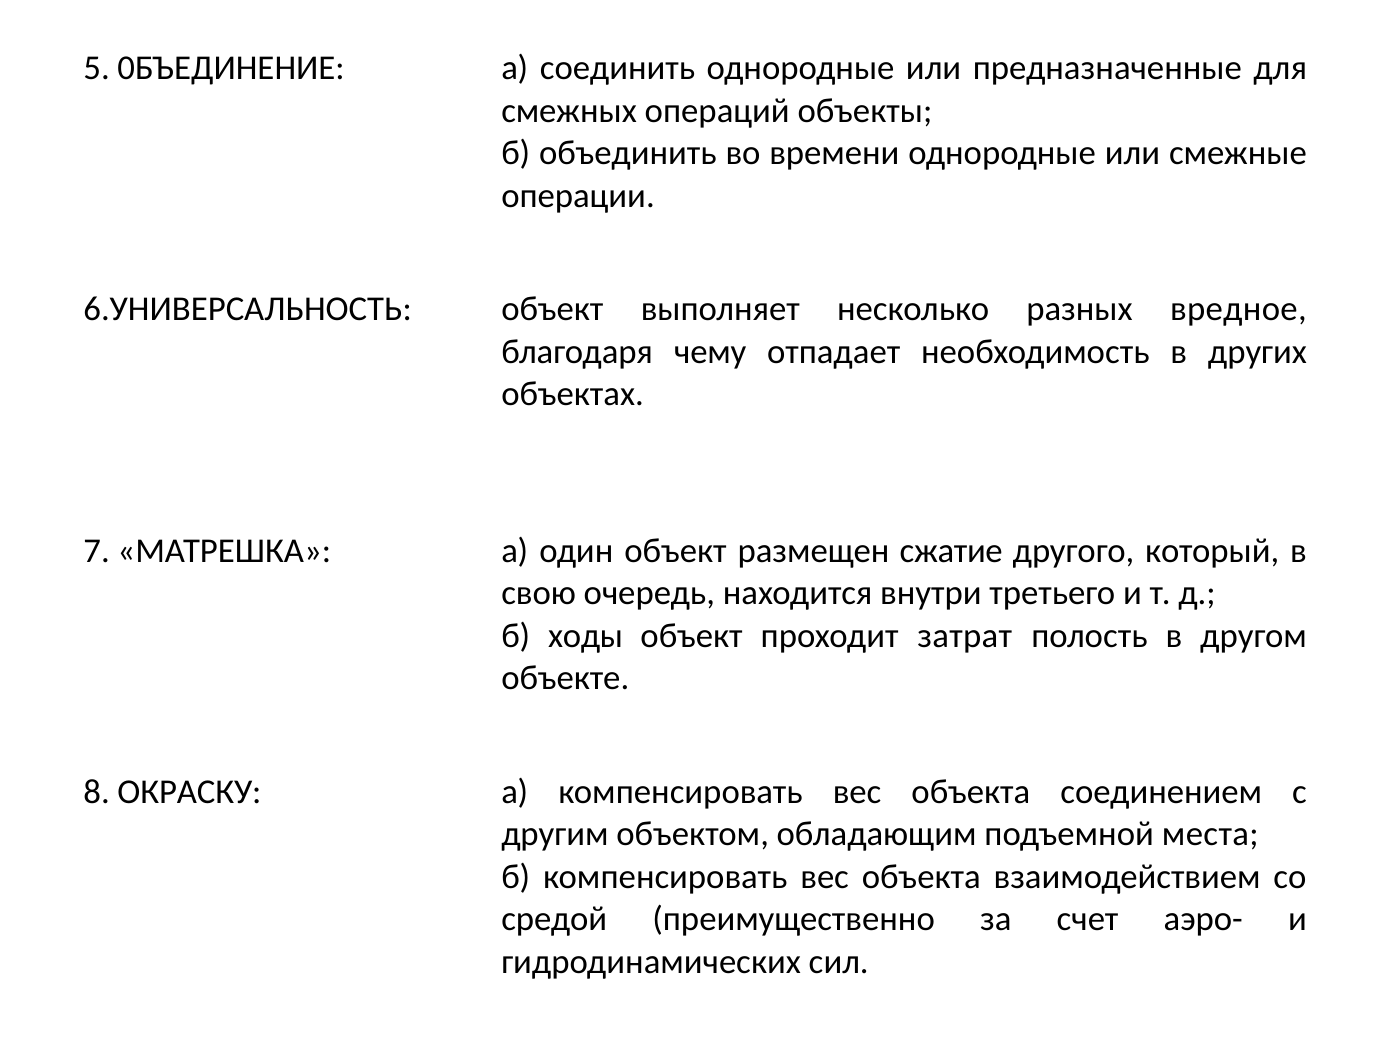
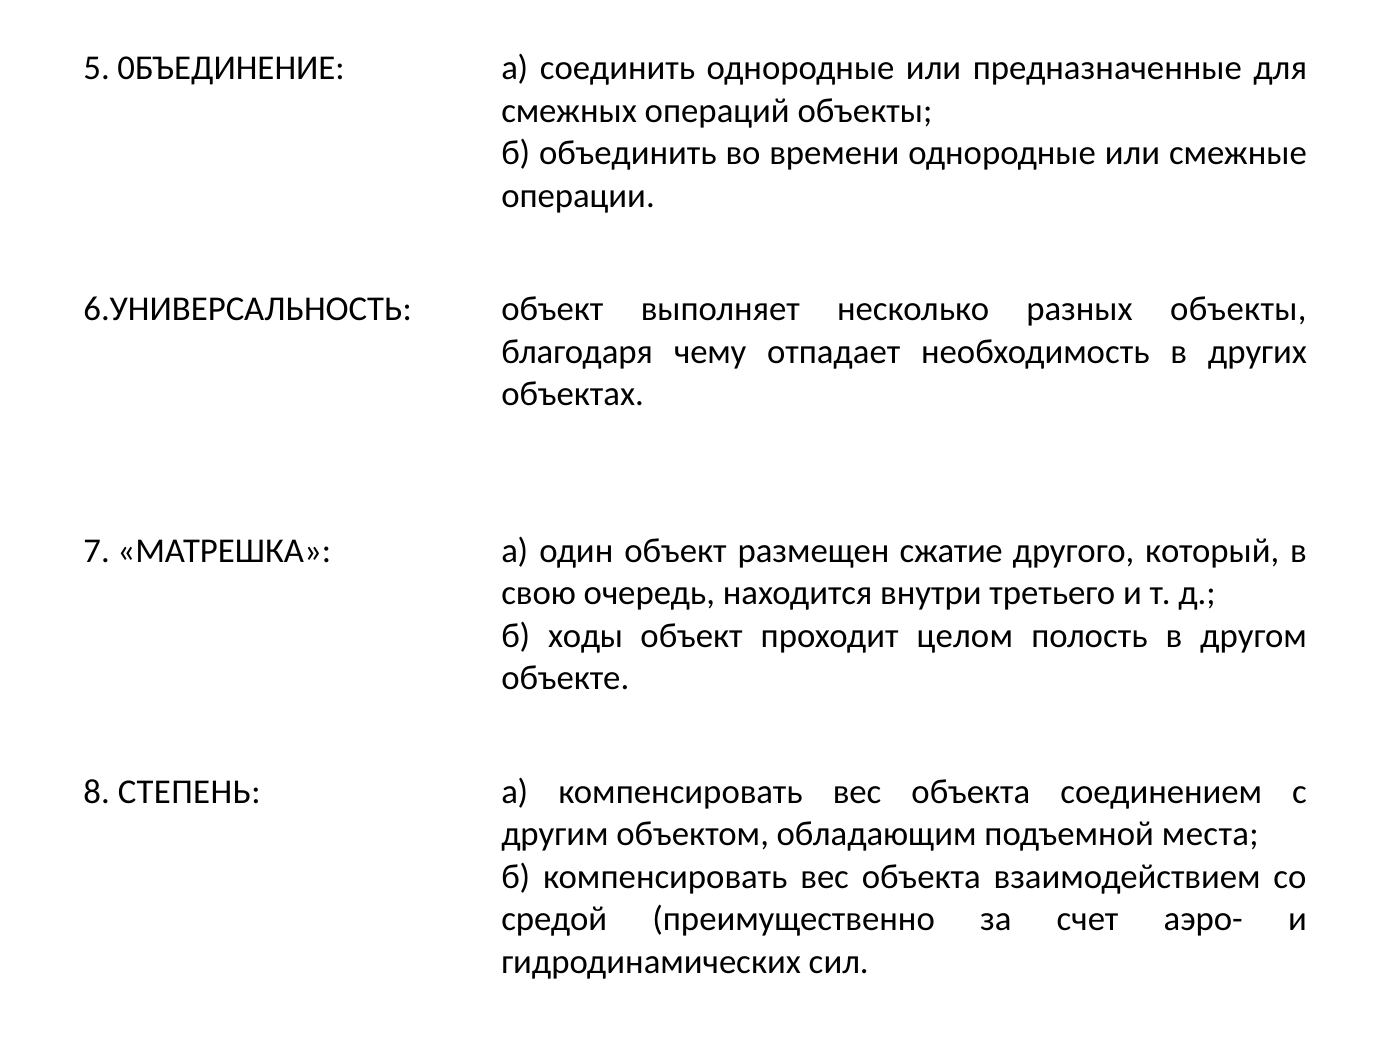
разных вредное: вредное -> объекты
затрат: затрат -> целом
ОКРАСКУ: ОКРАСКУ -> СТЕПЕНЬ
